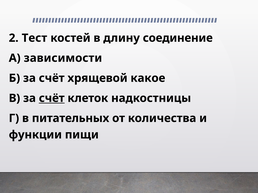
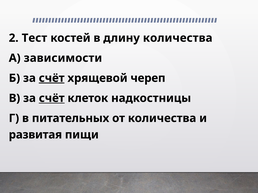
длину соединение: соединение -> количества
счёт at (52, 78) underline: none -> present
какое: какое -> череп
функции: функции -> развитая
